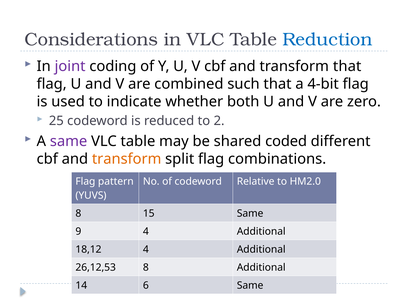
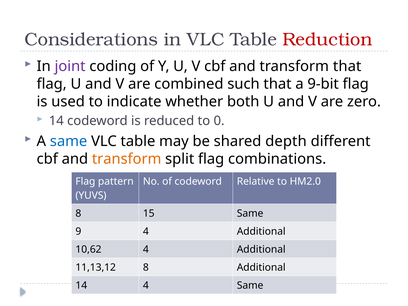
Reduction colour: blue -> red
4-bit: 4-bit -> 9-bit
25 at (56, 121): 25 -> 14
2: 2 -> 0
same at (69, 141) colour: purple -> blue
coded: coded -> depth
18,12: 18,12 -> 10,62
26,12,53: 26,12,53 -> 11,13,12
14 6: 6 -> 4
